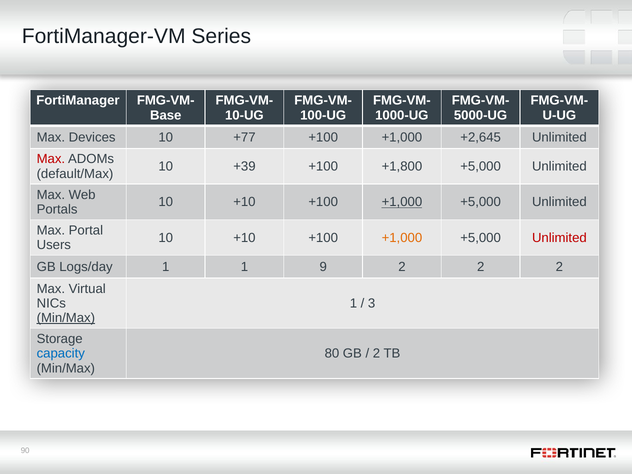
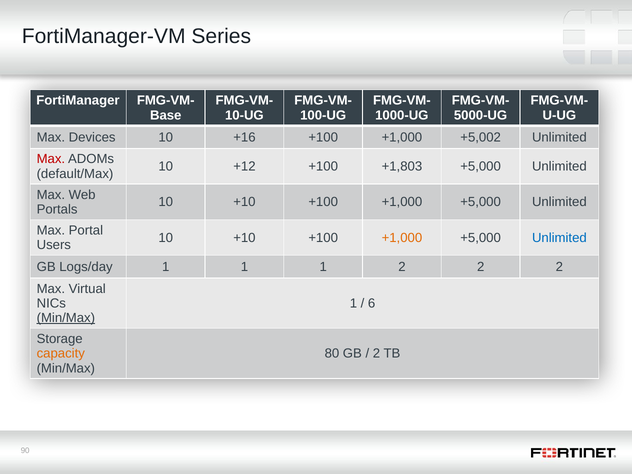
+77: +77 -> +16
+2,645: +2,645 -> +5,002
+39: +39 -> +12
+1,800: +1,800 -> +1,803
+1,000 at (402, 202) underline: present -> none
Unlimited at (559, 238) colour: red -> blue
1 1 9: 9 -> 1
3: 3 -> 6
capacity colour: blue -> orange
